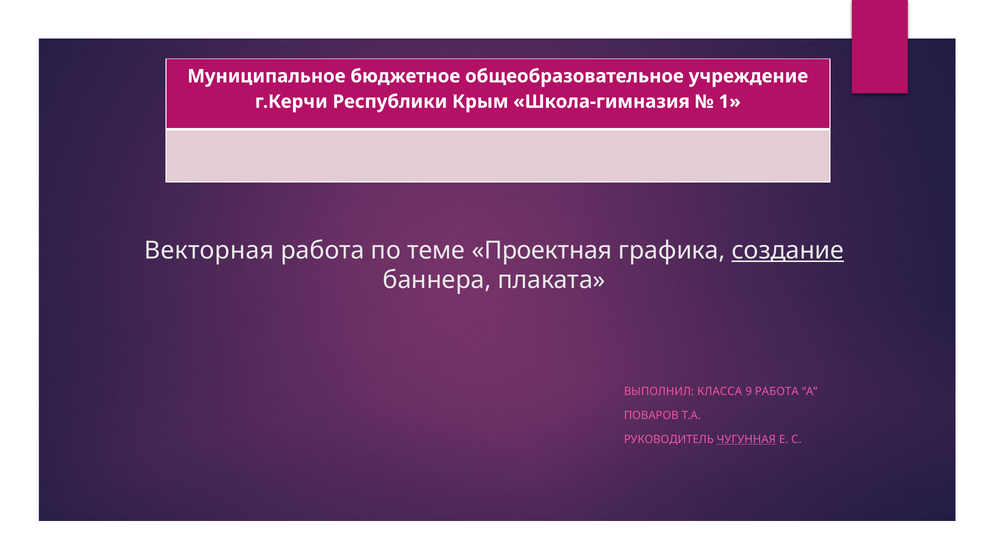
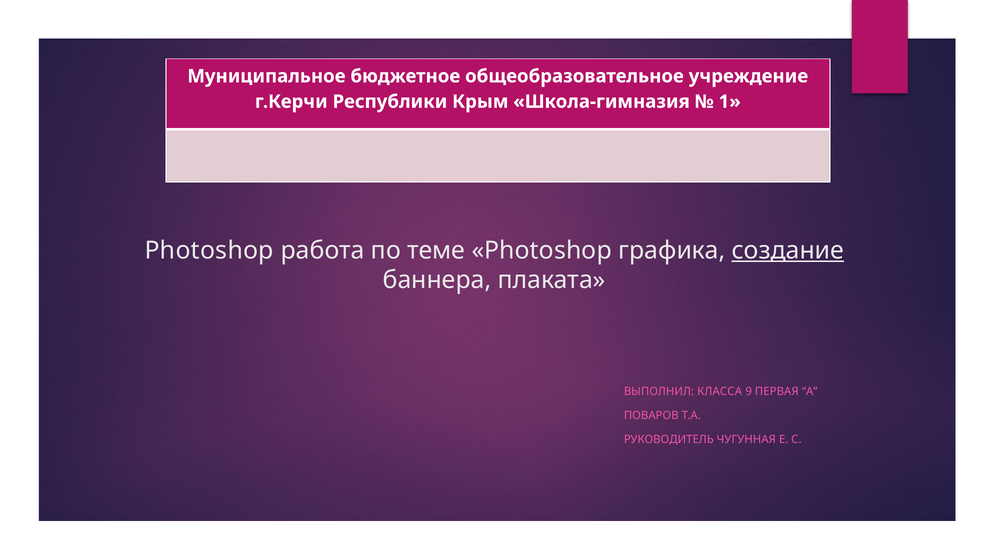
Векторная at (209, 250): Векторная -> Photoshop
теме Проектная: Проектная -> Photoshop
9 РАБОТА: РАБОТА -> ПЕРВАЯ
ЧУГУННАЯ underline: present -> none
